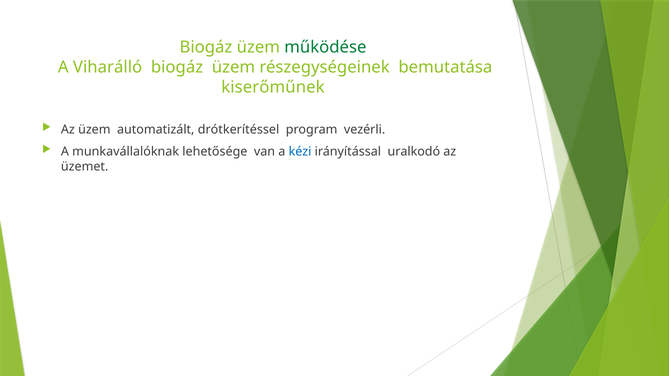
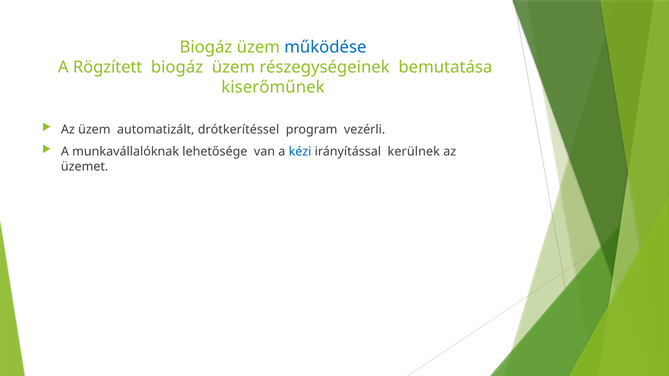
működése colour: green -> blue
Viharálló: Viharálló -> Rögzített
uralkodó: uralkodó -> kerülnek
